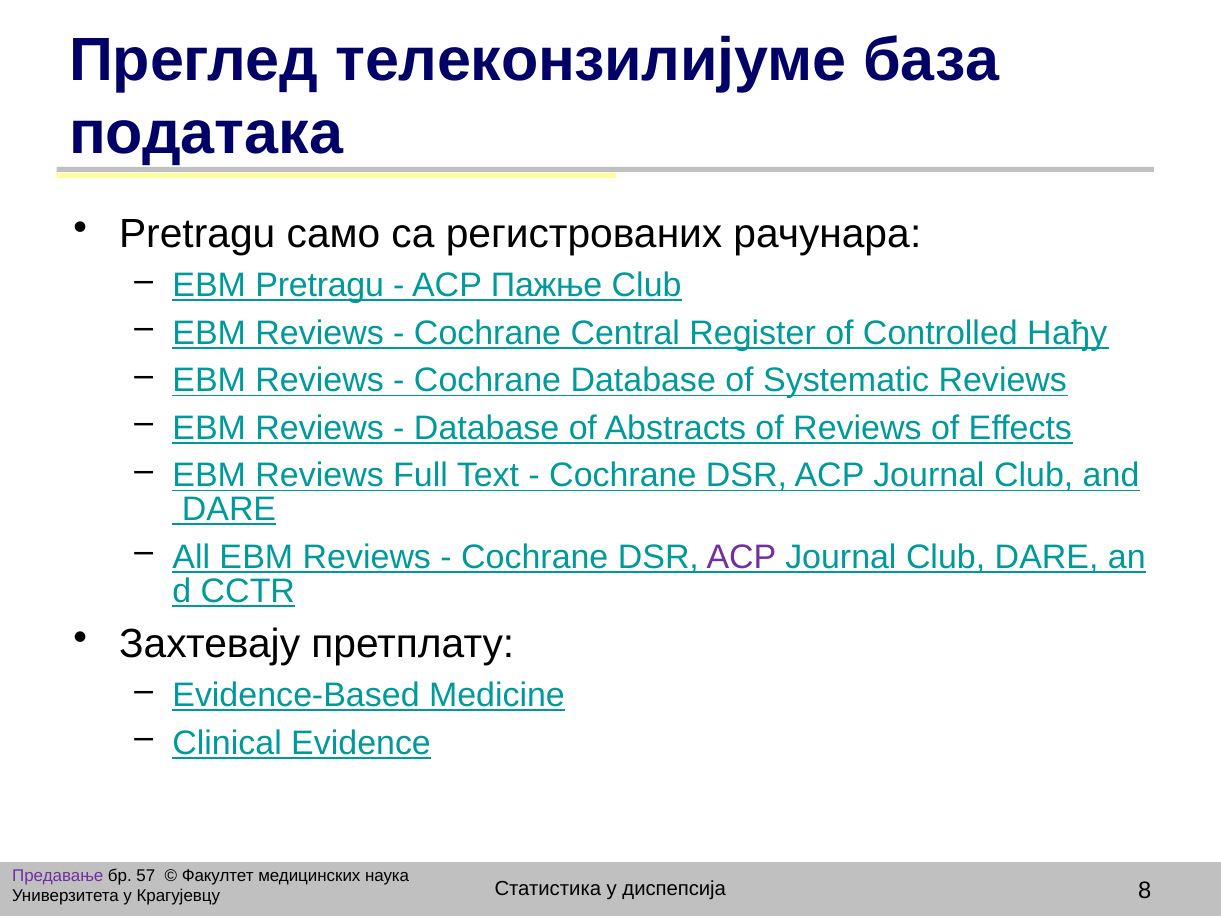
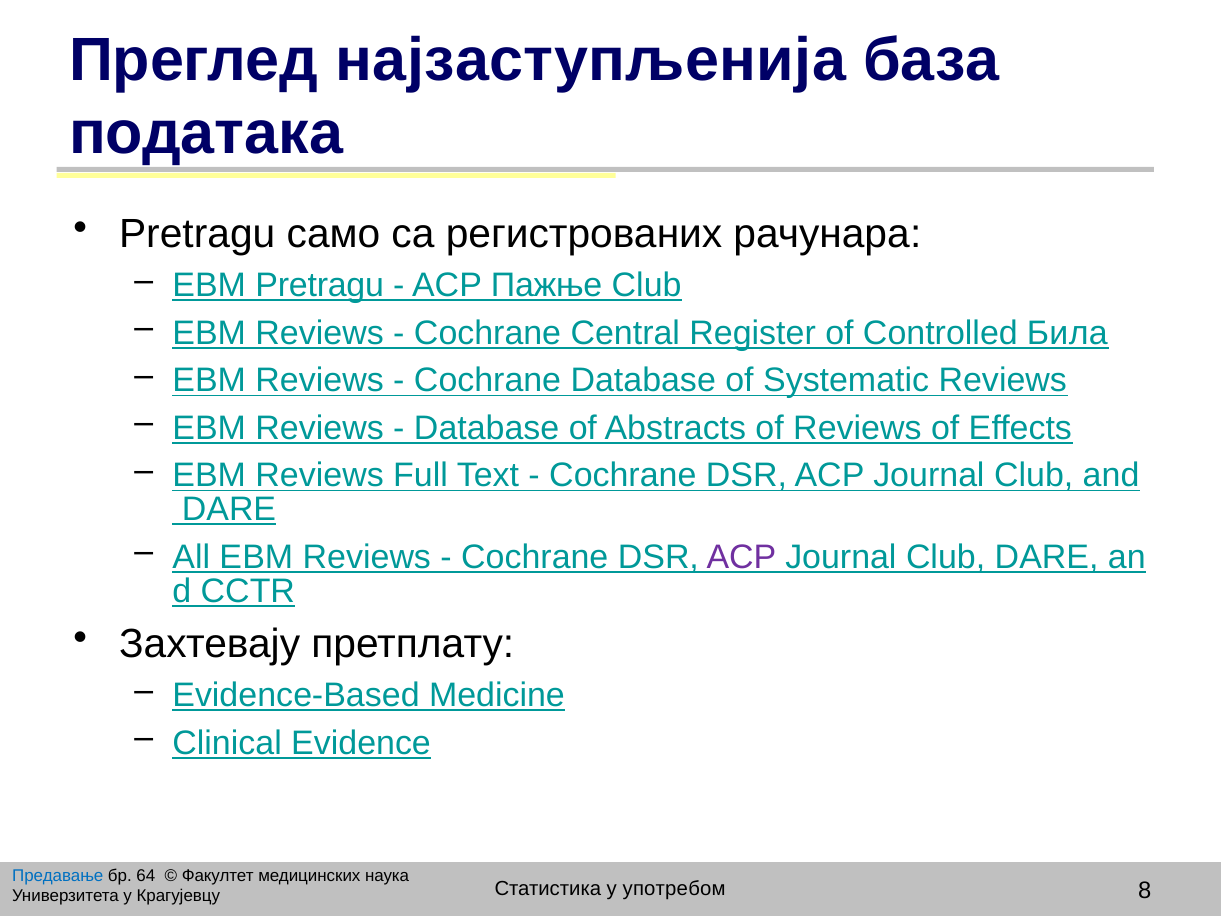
телеконзилијуме: телеконзилијуме -> најзаступљенија
Нађу: Нађу -> Била
Предавање colour: purple -> blue
57: 57 -> 64
диспепсија: диспепсија -> употребом
